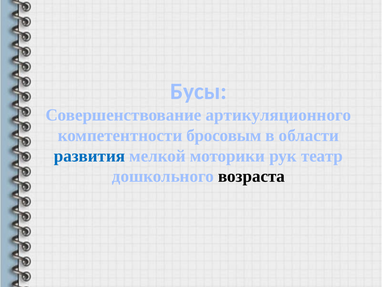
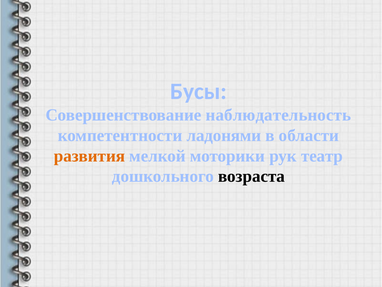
артикуляционного: артикуляционного -> наблюдательность
бросовым: бросовым -> ладонями
развития colour: blue -> orange
